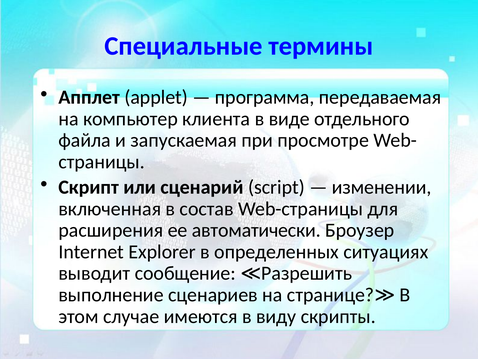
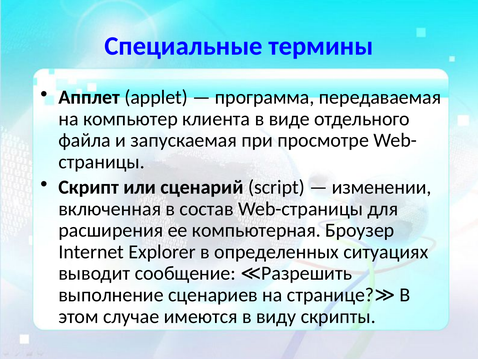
автоматически: автоматически -> компьютерная
